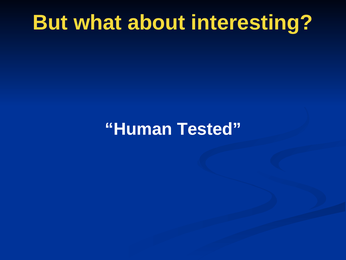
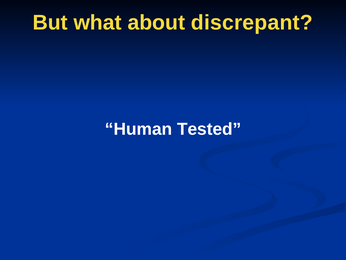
interesting: interesting -> discrepant
